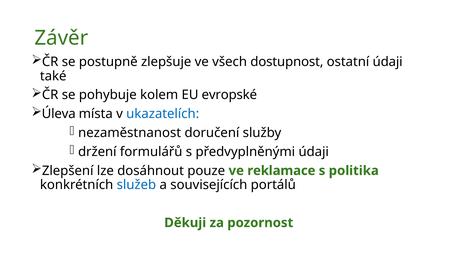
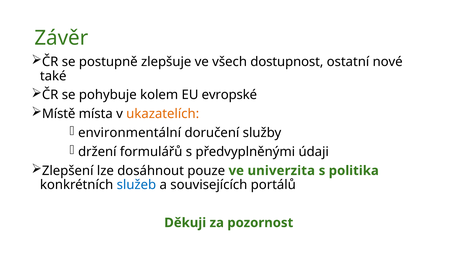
ostatní údaji: údaji -> nové
Úleva: Úleva -> Místě
ukazatelích colour: blue -> orange
nezaměstnanost: nezaměstnanost -> environmentální
reklamace: reklamace -> univerzita
